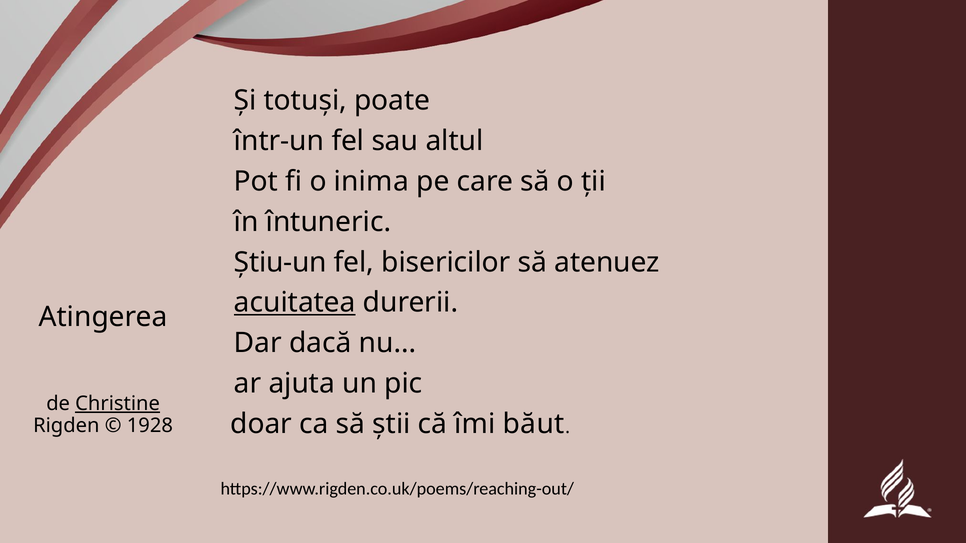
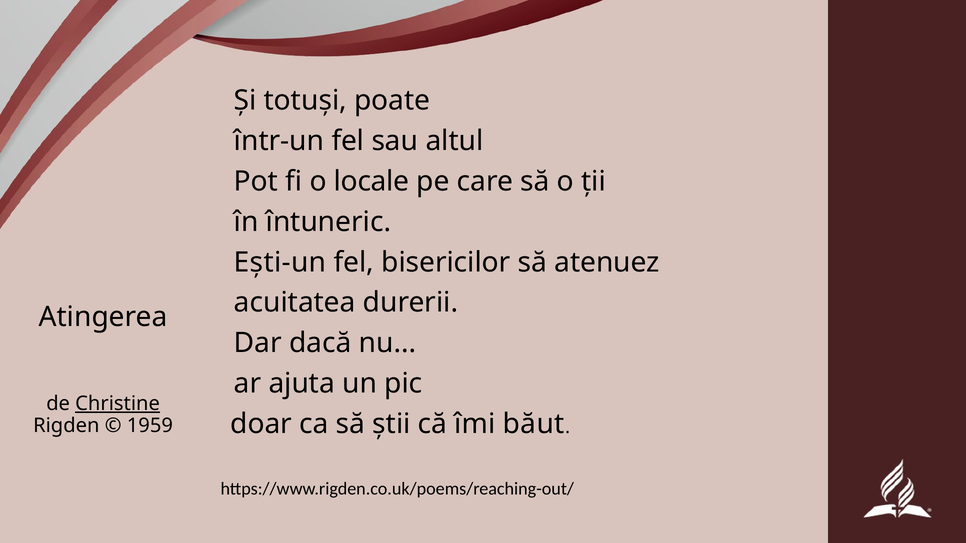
inima: inima -> locale
Știu-un: Știu-un -> Ești-un
acuitatea underline: present -> none
1928: 1928 -> 1959
